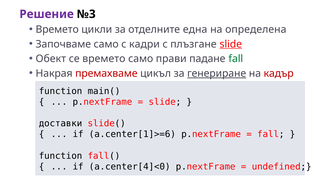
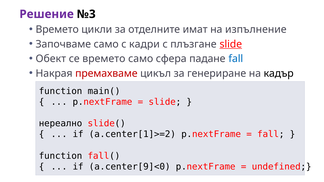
една: една -> имат
определена: определена -> изпълнение
прави: прави -> сфера
fall at (236, 59) colour: green -> blue
генериране underline: present -> none
кадър colour: red -> black
доставки: доставки -> нереално
a.center[1]>=6: a.center[1]>=6 -> a.center[1]>=2
a.center[4]<0: a.center[4]<0 -> a.center[9]<0
